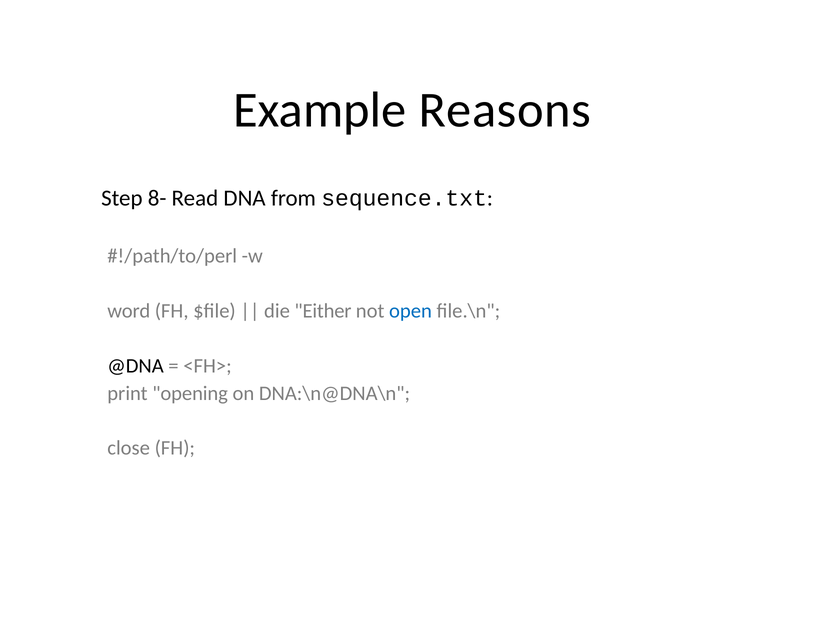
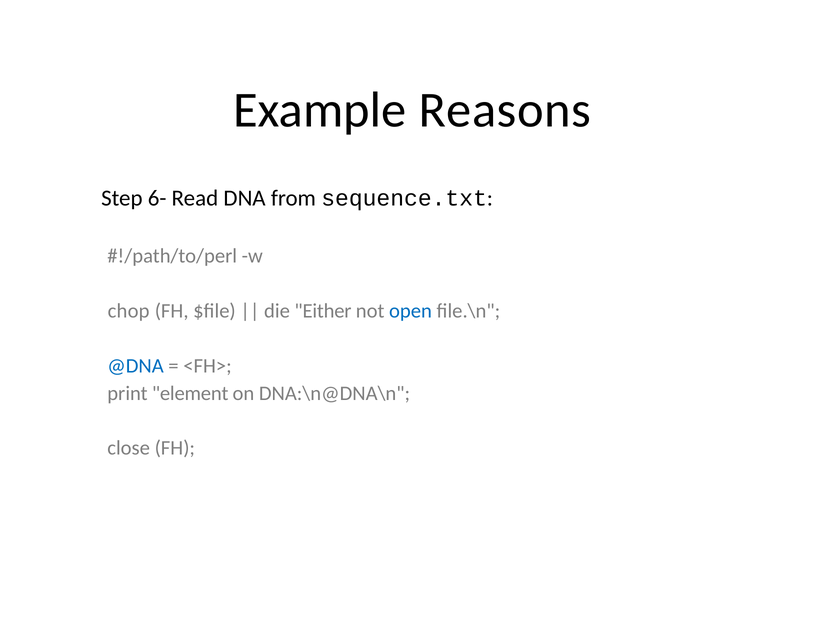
8-: 8- -> 6-
word: word -> chop
@DNA colour: black -> blue
opening: opening -> element
